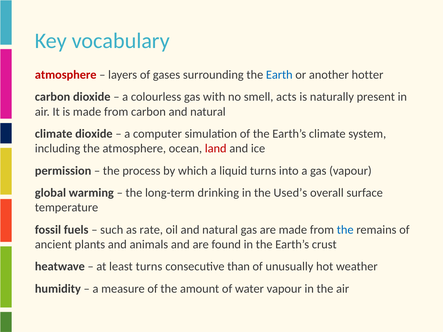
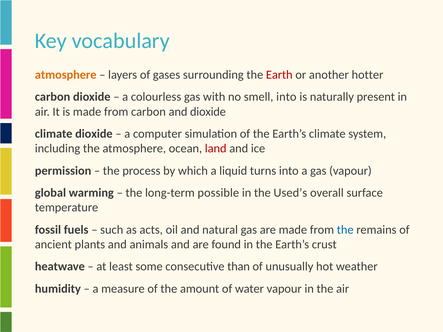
atmosphere at (66, 75) colour: red -> orange
Earth colour: blue -> red
smell acts: acts -> into
carbon and natural: natural -> dioxide
drinking: drinking -> possible
rate: rate -> acts
least turns: turns -> some
